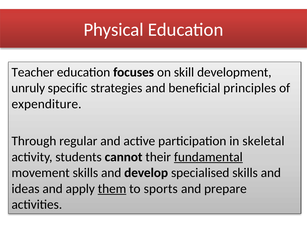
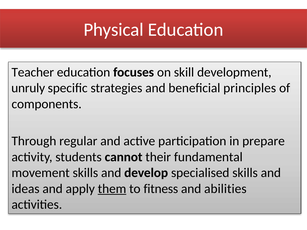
expenditure: expenditure -> components
skeletal: skeletal -> prepare
fundamental underline: present -> none
sports: sports -> fitness
prepare: prepare -> abilities
